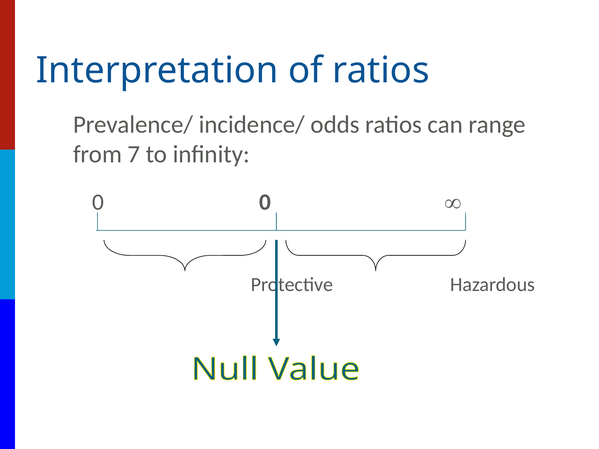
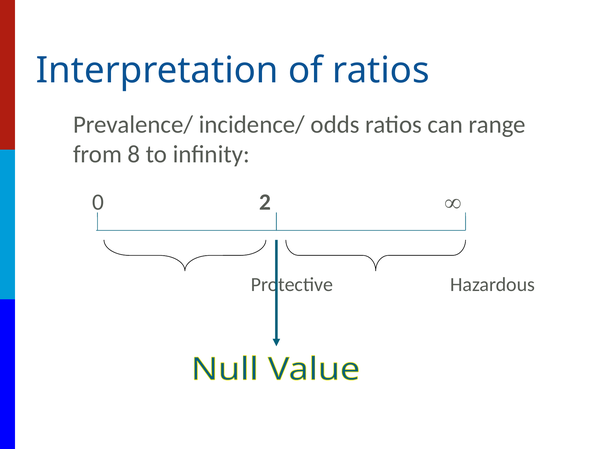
7: 7 -> 8
0 0: 0 -> 2
